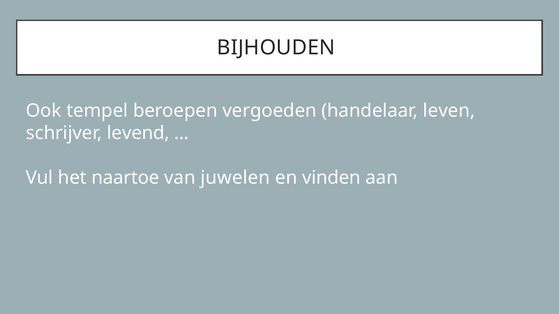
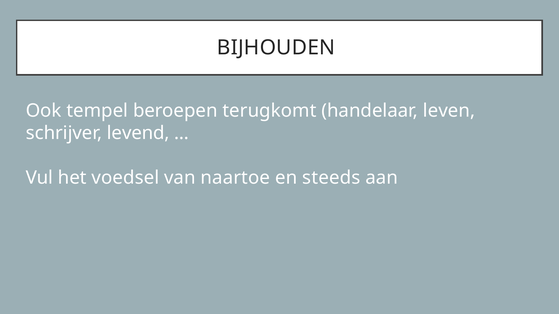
vergoeden: vergoeden -> terugkomt
naartoe: naartoe -> voedsel
juwelen: juwelen -> naartoe
vinden: vinden -> steeds
